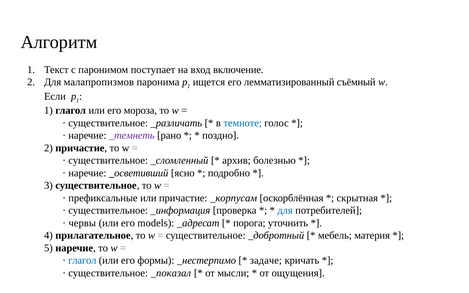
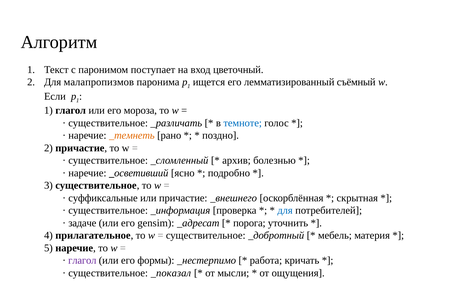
включение: включение -> цветочный
_темнеть colour: purple -> orange
префиксальные: префиксальные -> суффиксальные
_корпусам: _корпусам -> _внешнего
червы: червы -> задаче
models: models -> gensim
глагол at (82, 261) colour: blue -> purple
задаче: задаче -> работа
